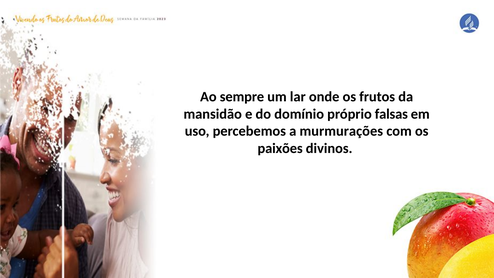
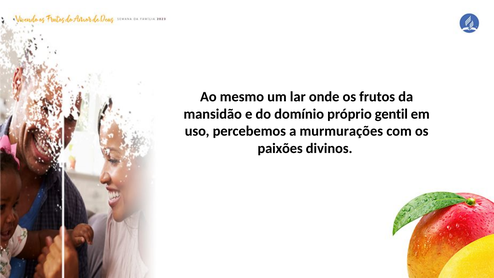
sempre: sempre -> mesmo
falsas: falsas -> gentil
